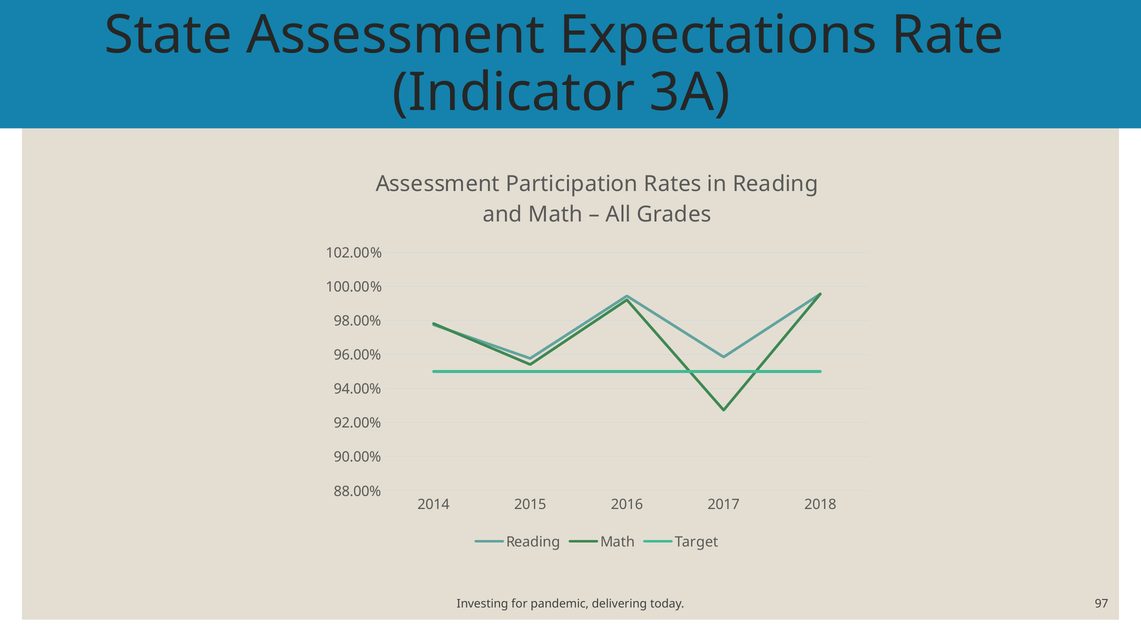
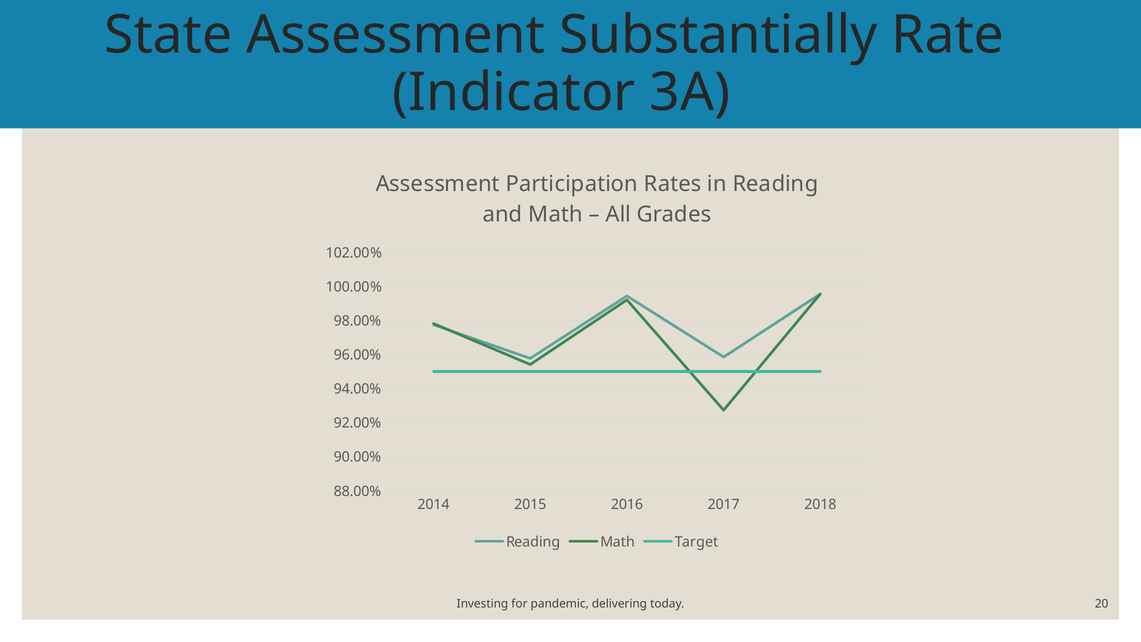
Expectations: Expectations -> Substantially
97: 97 -> 20
